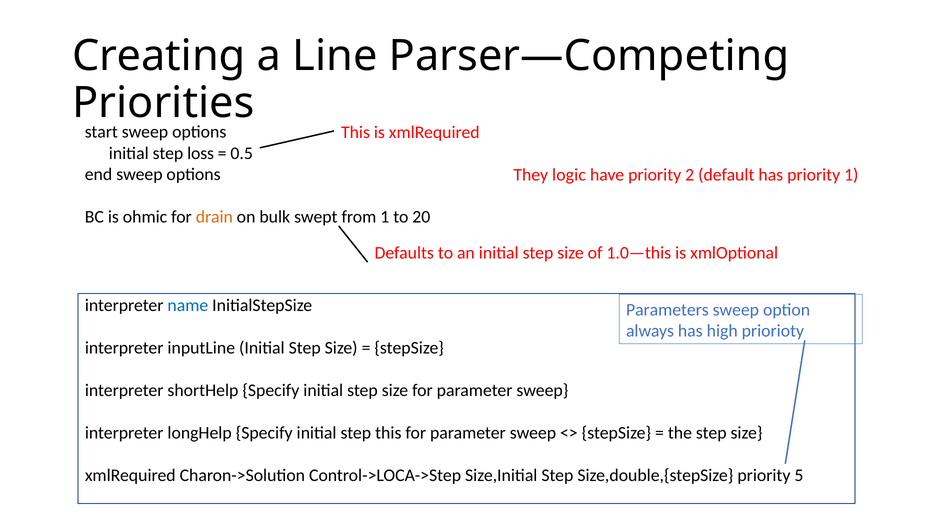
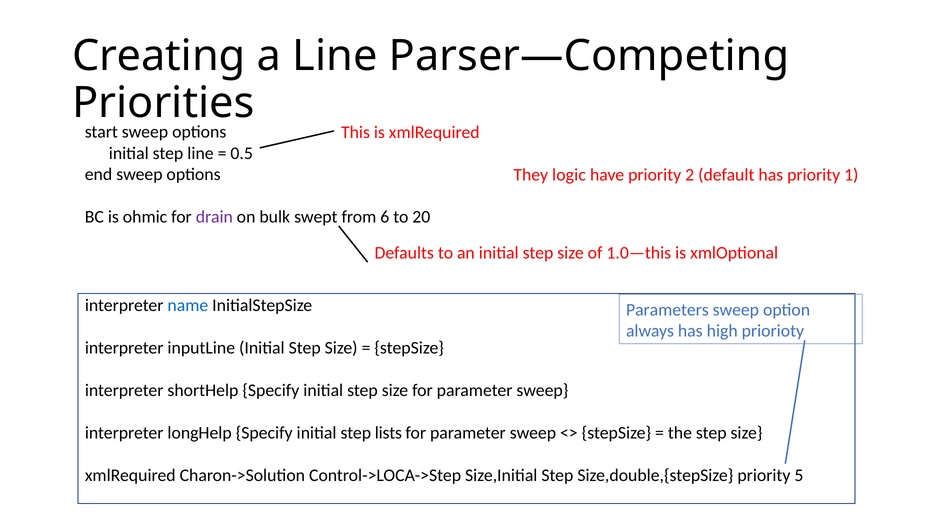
step loss: loss -> line
drain colour: orange -> purple
from 1: 1 -> 6
step this: this -> lists
